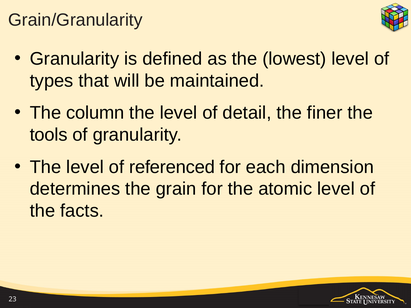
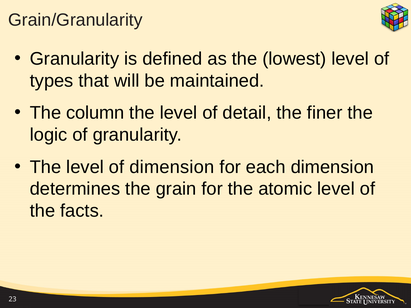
tools: tools -> logic
of referenced: referenced -> dimension
